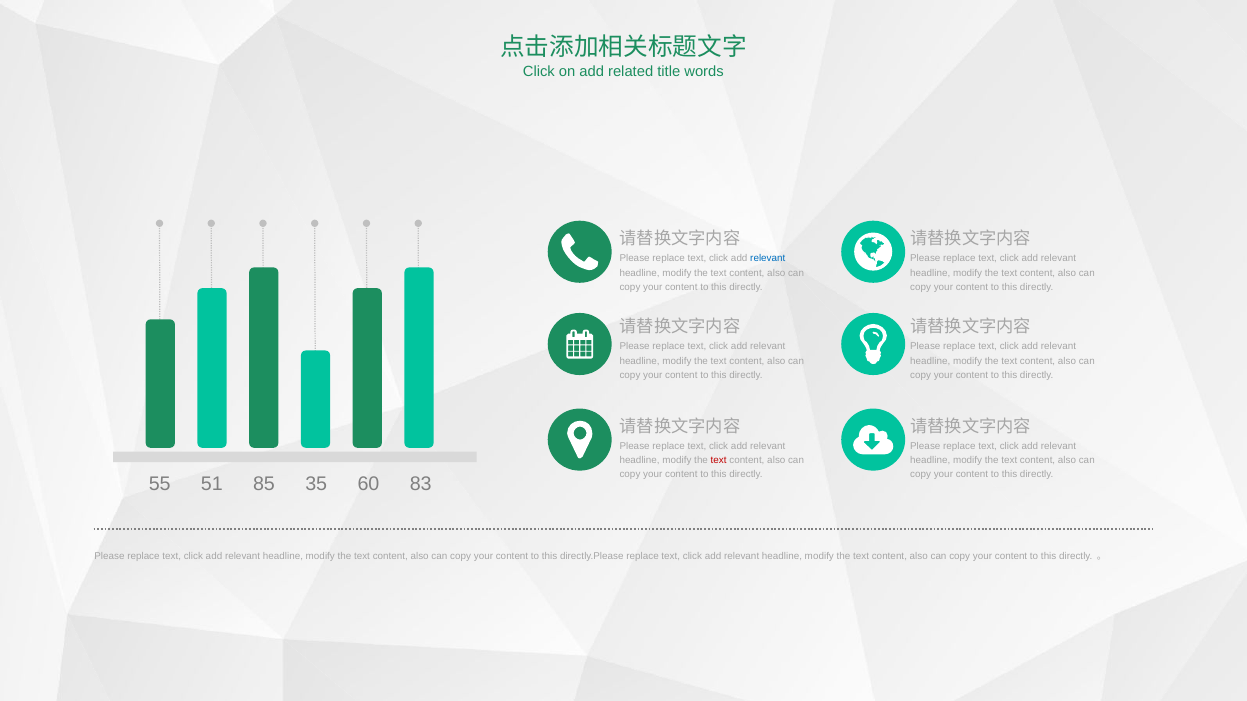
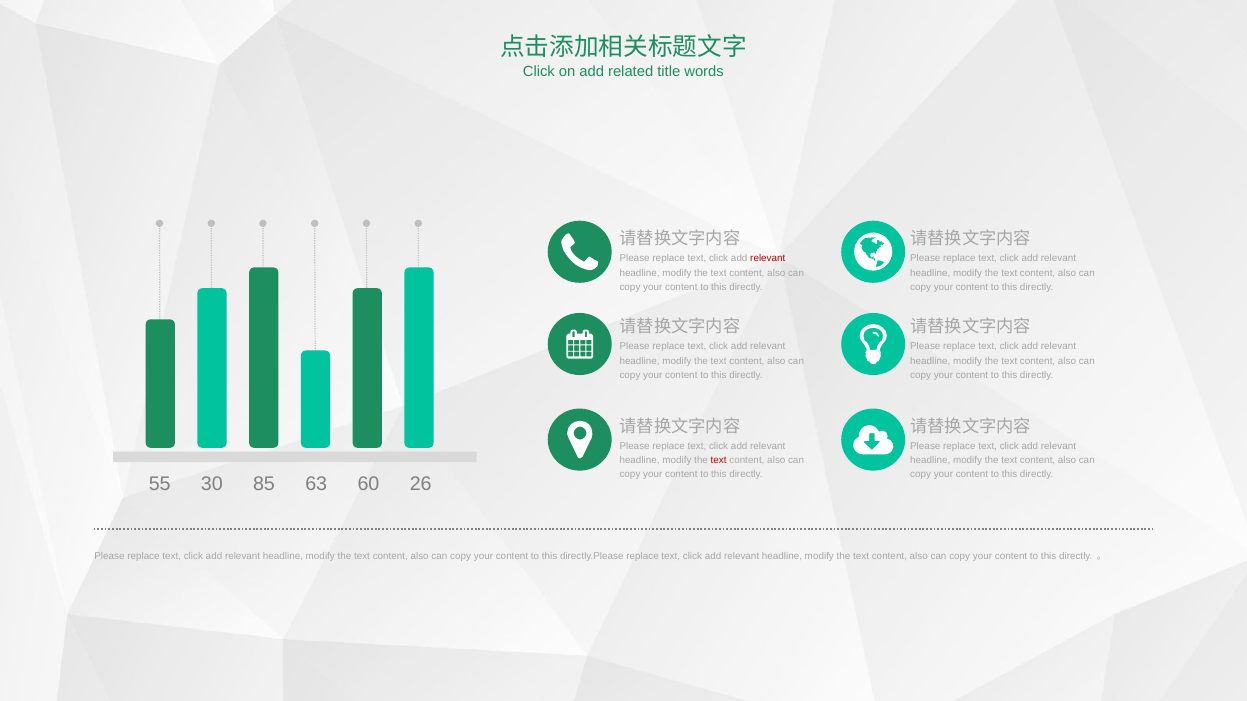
relevant at (768, 259) colour: blue -> red
51: 51 -> 30
35: 35 -> 63
83: 83 -> 26
